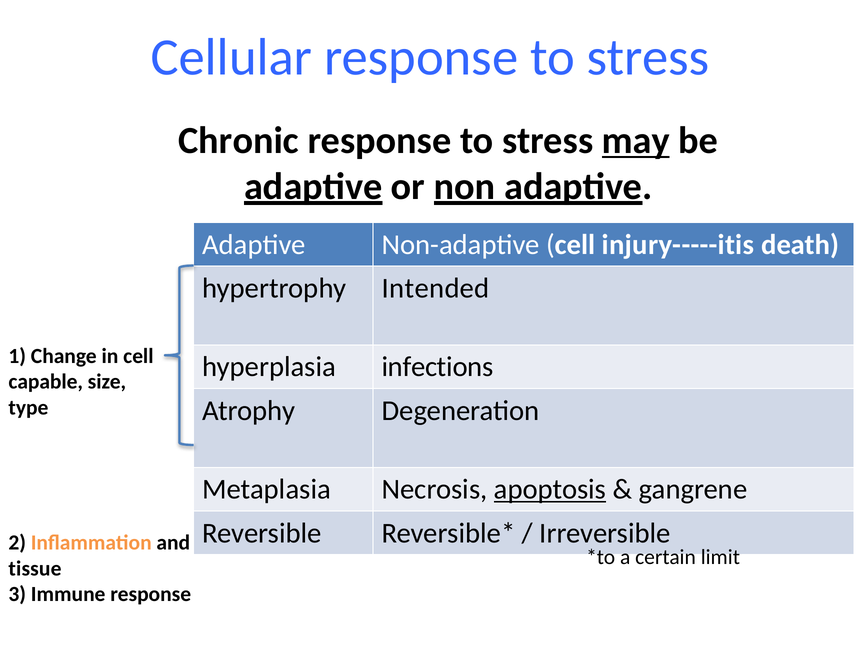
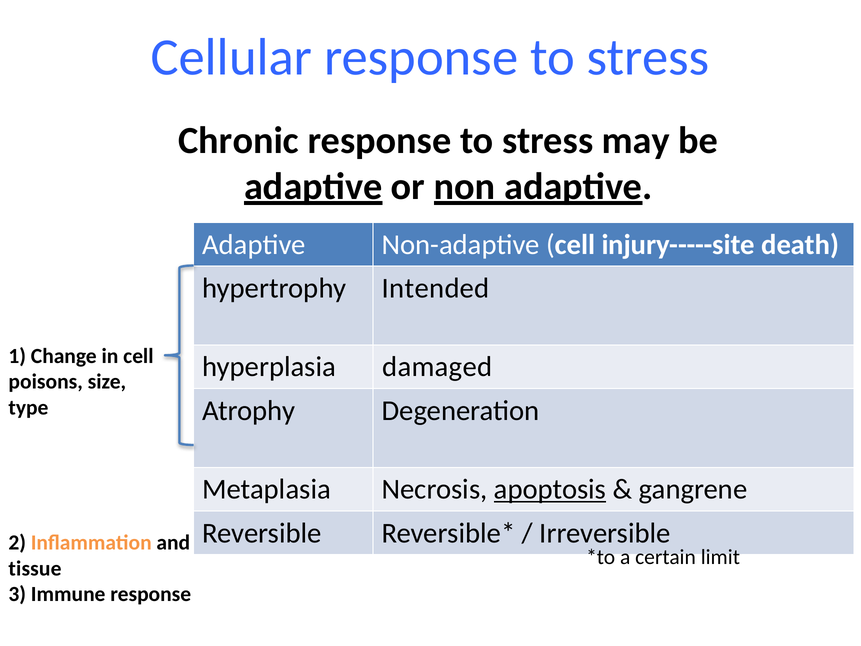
may underline: present -> none
injury-----itis: injury-----itis -> injury-----site
infections: infections -> damaged
capable: capable -> poisons
